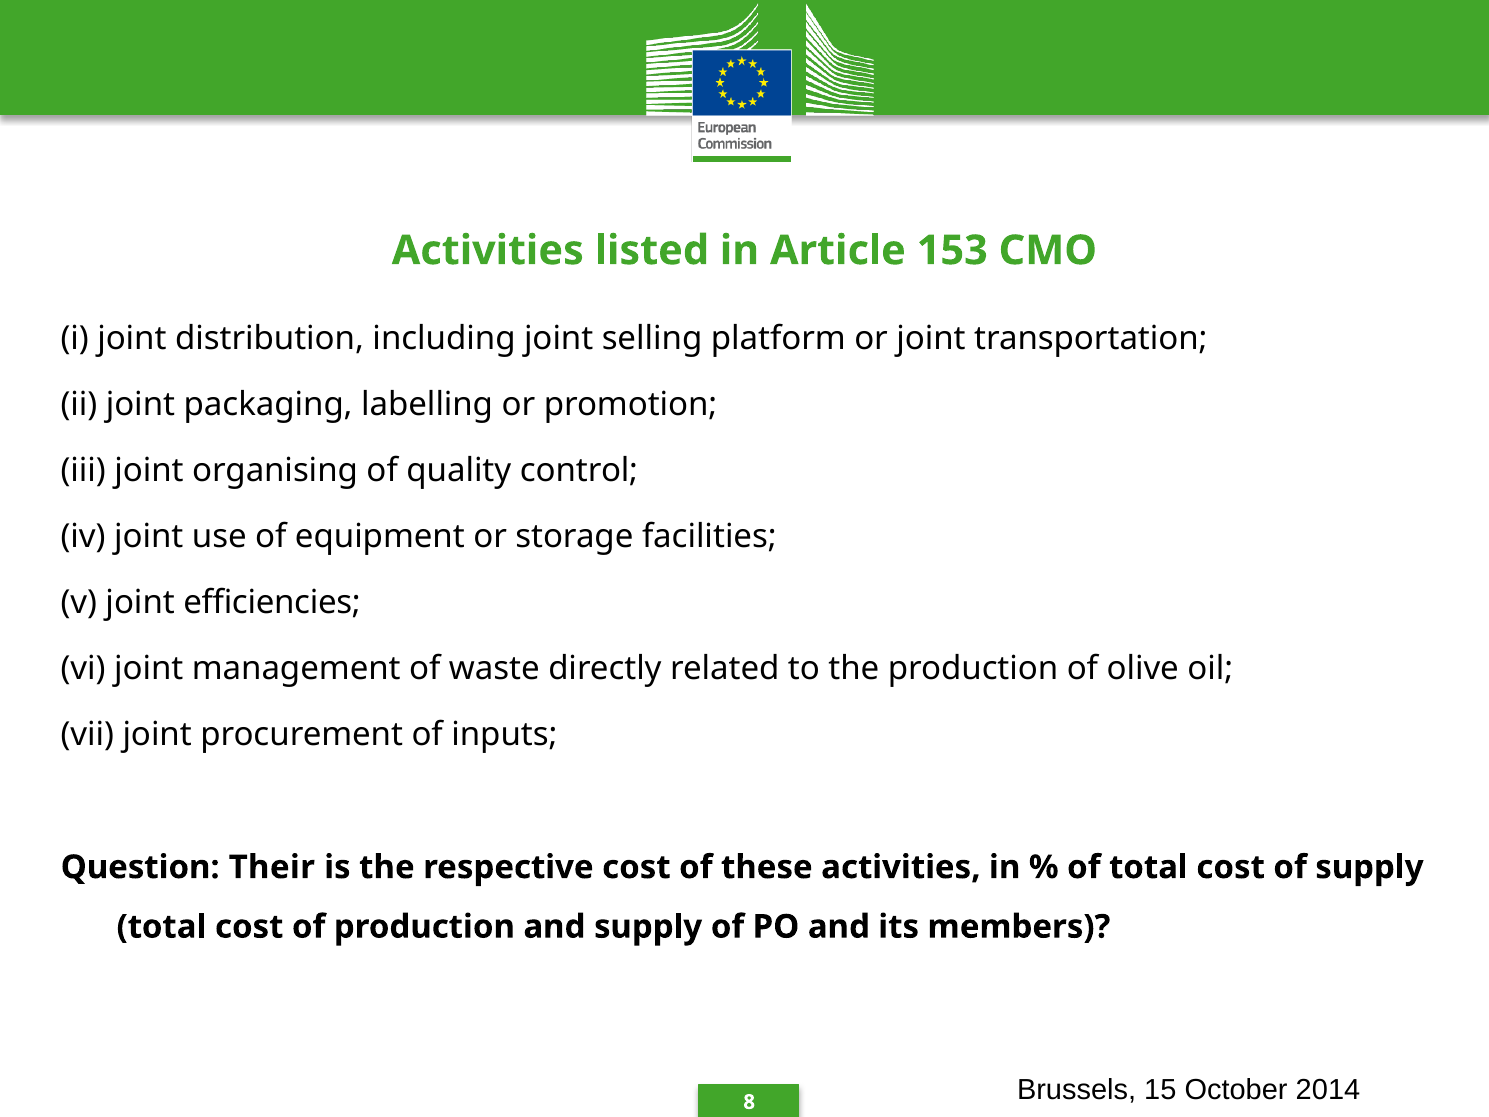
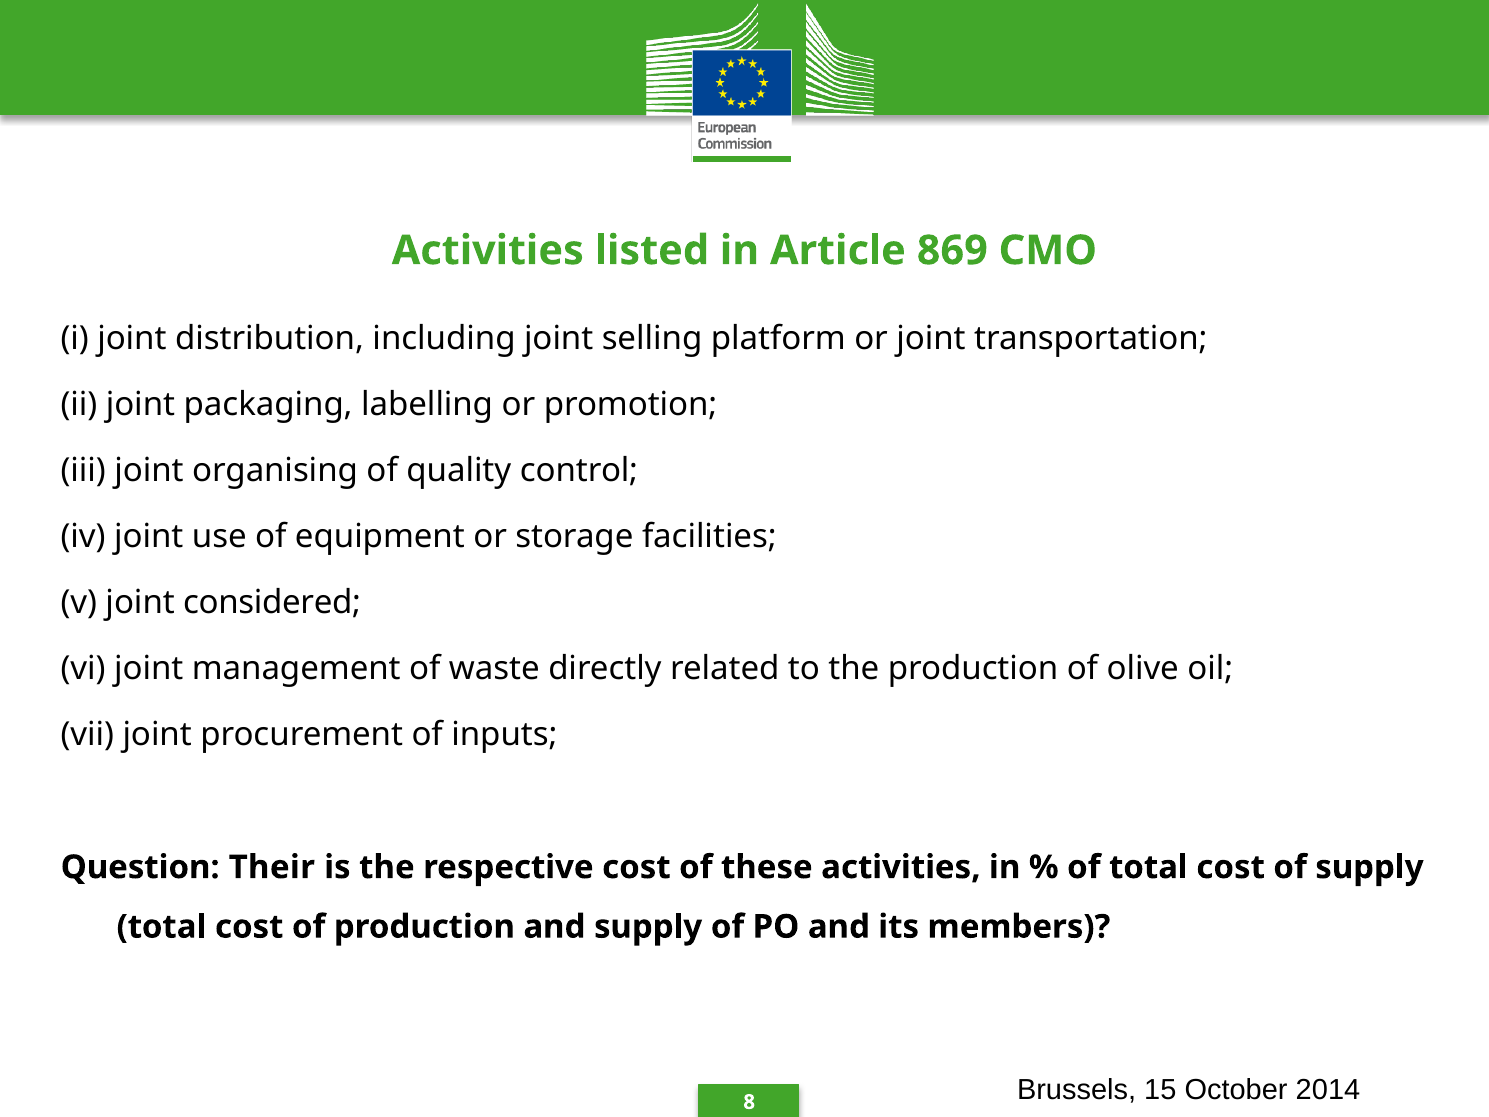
153: 153 -> 869
efficiencies: efficiencies -> considered
